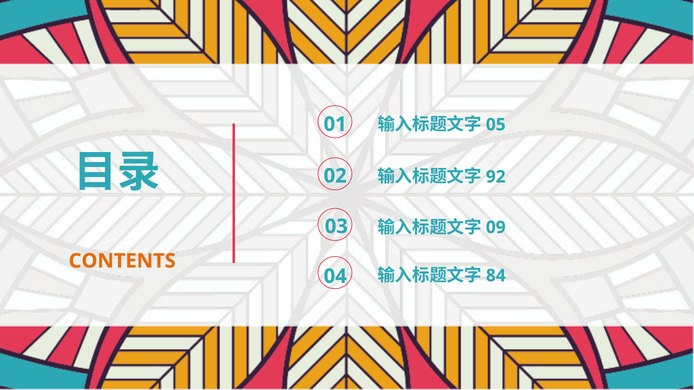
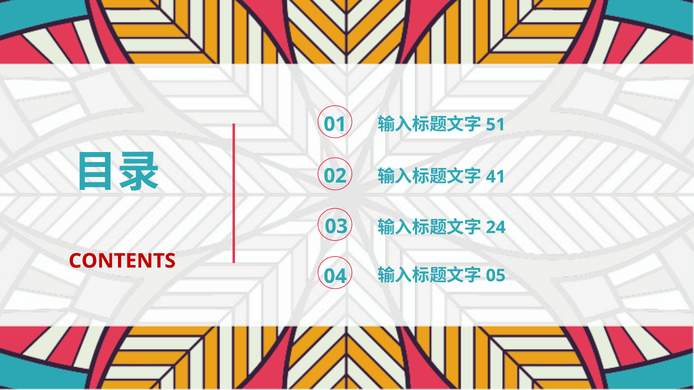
05: 05 -> 51
92: 92 -> 41
09: 09 -> 24
CONTENTS colour: orange -> red
84: 84 -> 05
